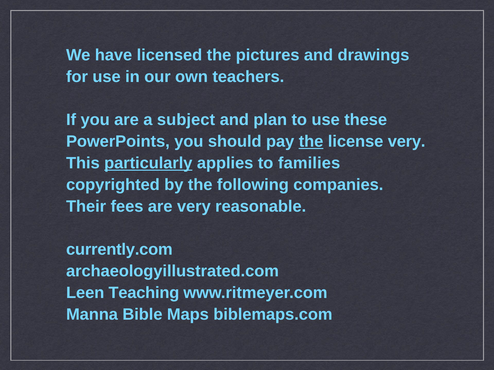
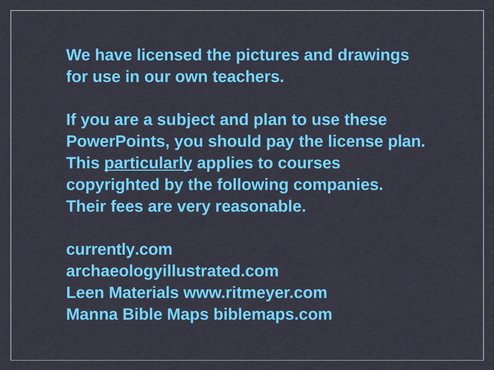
the at (311, 142) underline: present -> none
license very: very -> plan
families: families -> courses
Teaching: Teaching -> Materials
